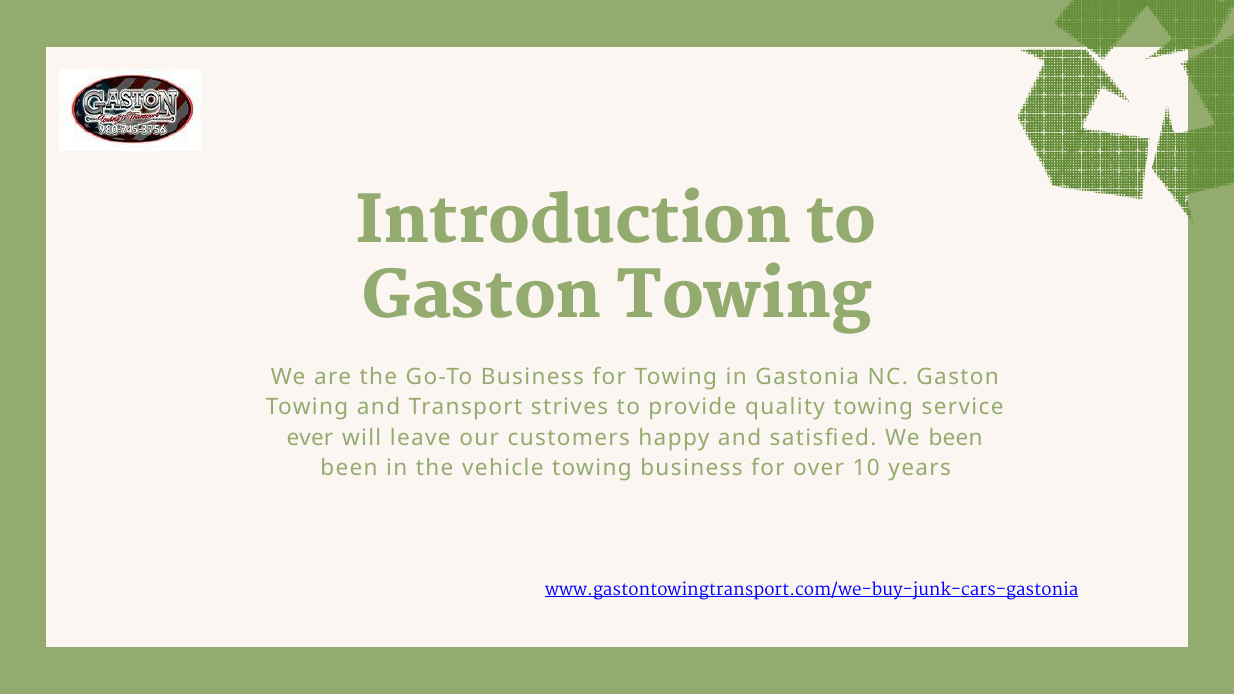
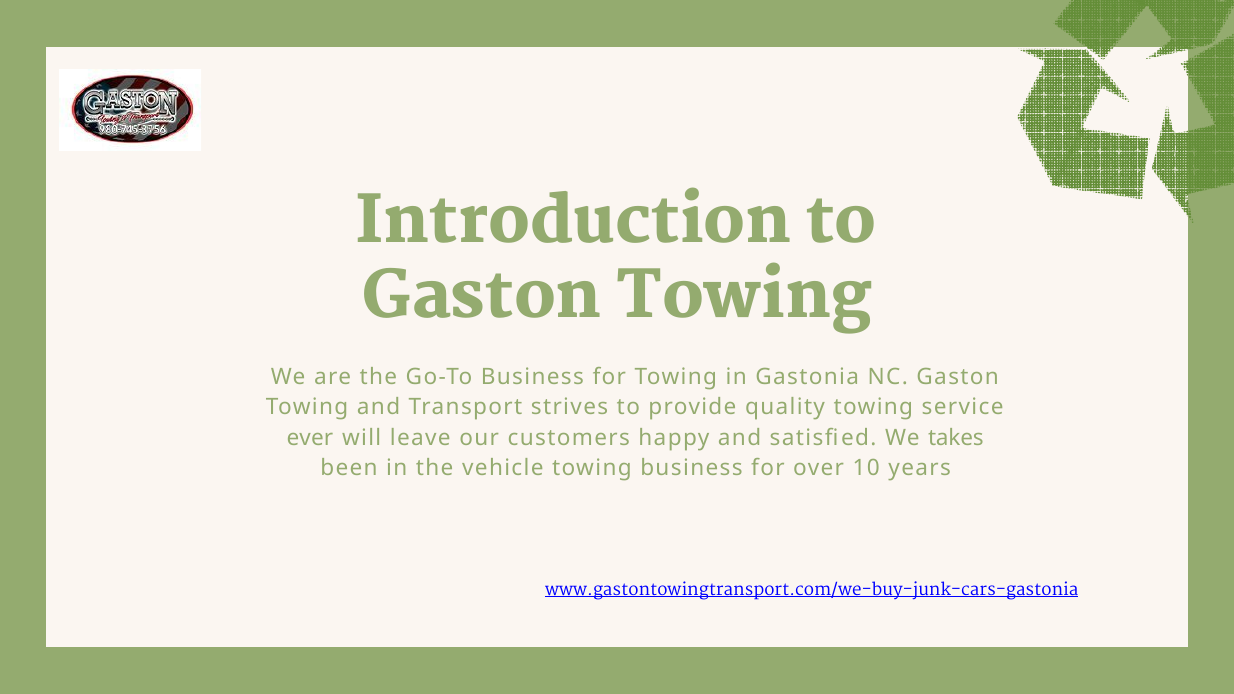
We been: been -> takes
